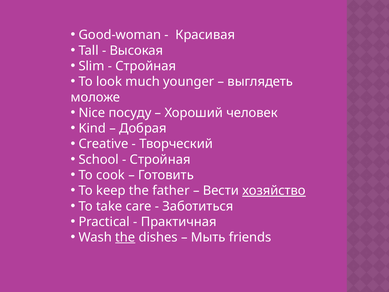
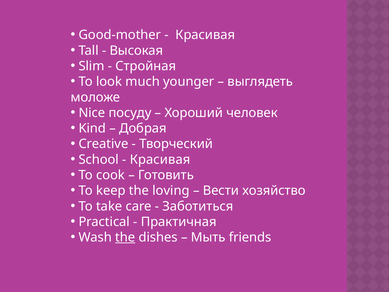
Good-woman: Good-woman -> Good-mother
Стройная at (160, 159): Стройная -> Красивая
father: father -> loving
хозяйство underline: present -> none
